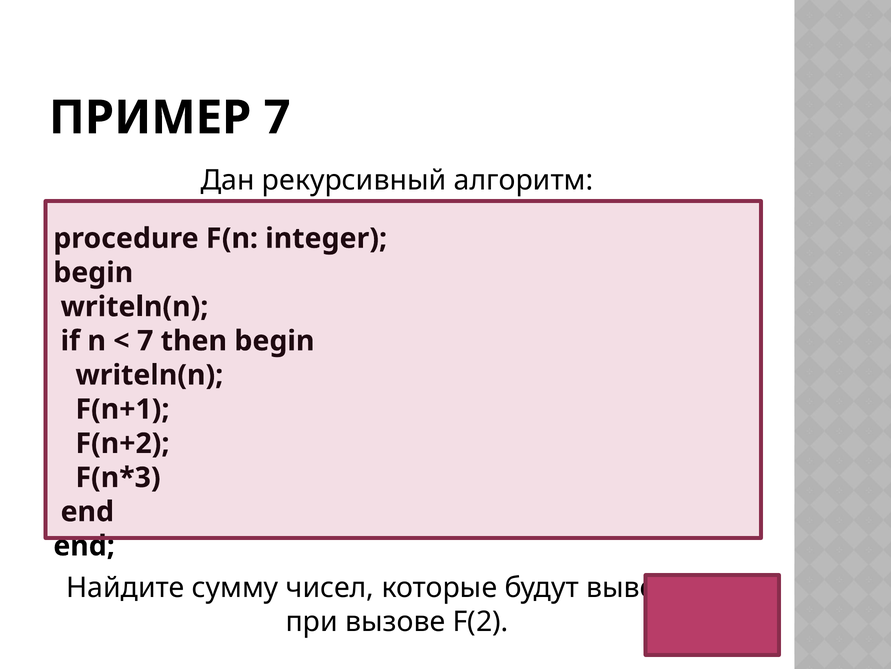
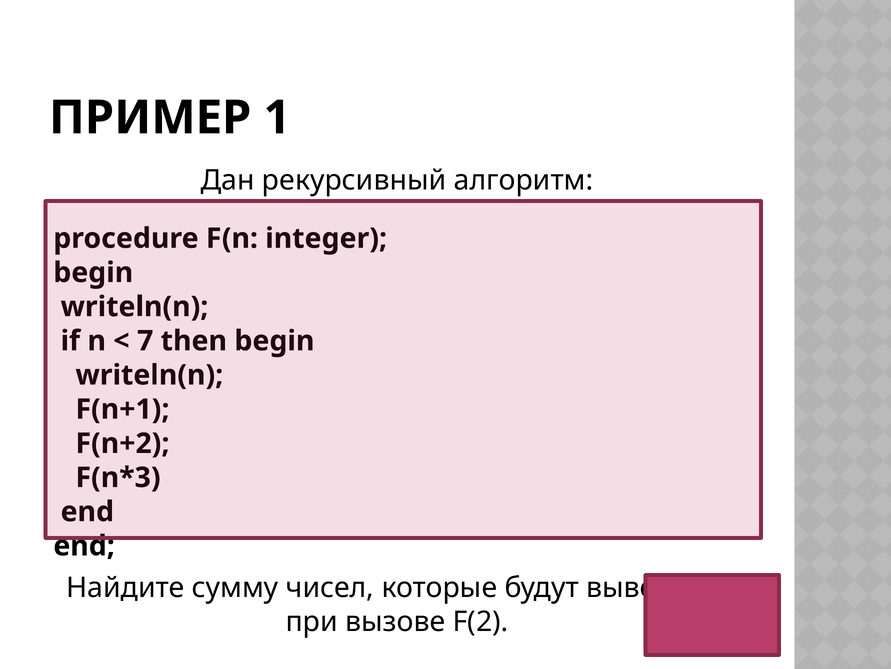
ПРИМЕР 7: 7 -> 1
